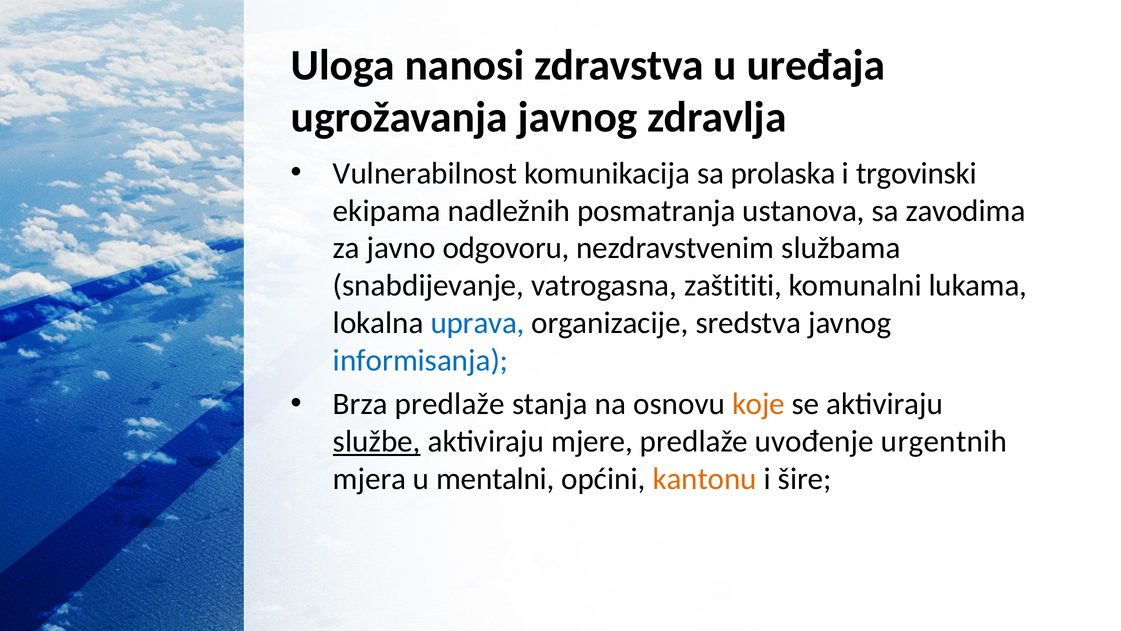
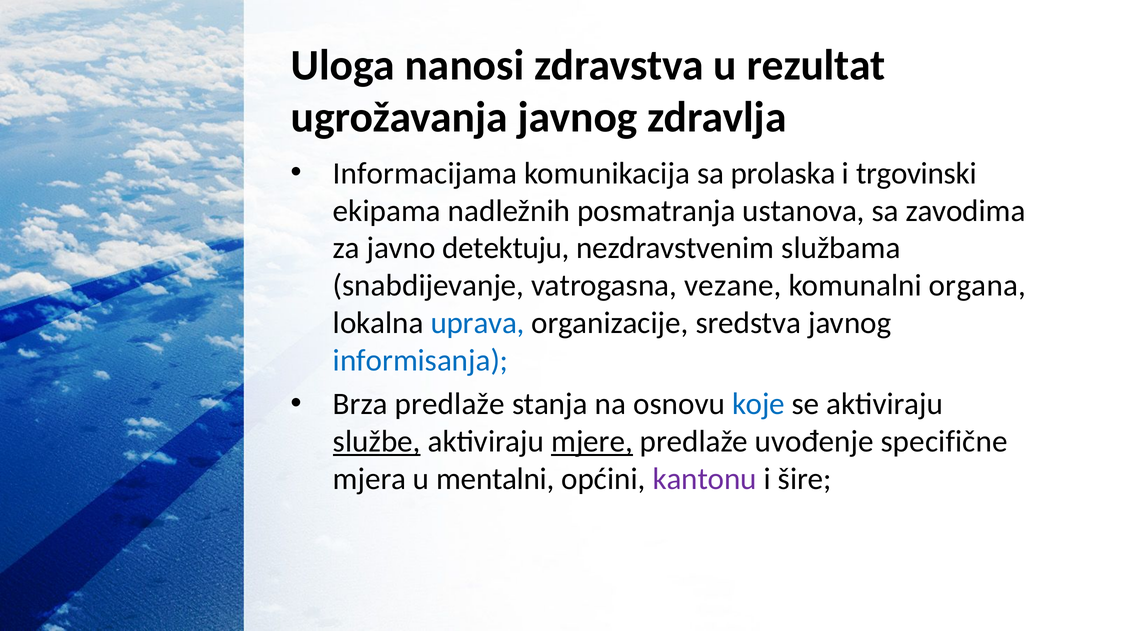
uređaja: uređaja -> rezultat
Vulnerabilnost: Vulnerabilnost -> Informacijama
odgovoru: odgovoru -> detektuju
zaštititi: zaštititi -> vezane
lukama: lukama -> organa
koje colour: orange -> blue
mjere underline: none -> present
urgentnih: urgentnih -> specifične
kantonu colour: orange -> purple
